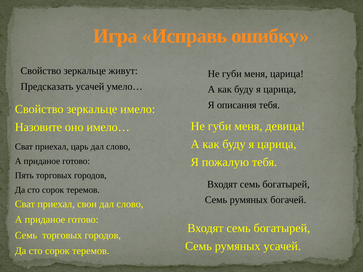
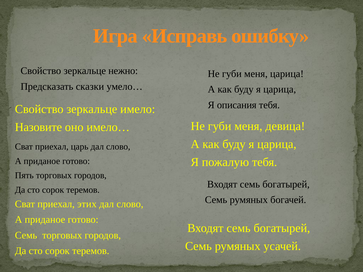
живут: живут -> нежно
Предсказать усачей: усачей -> сказки
свои: свои -> этих
